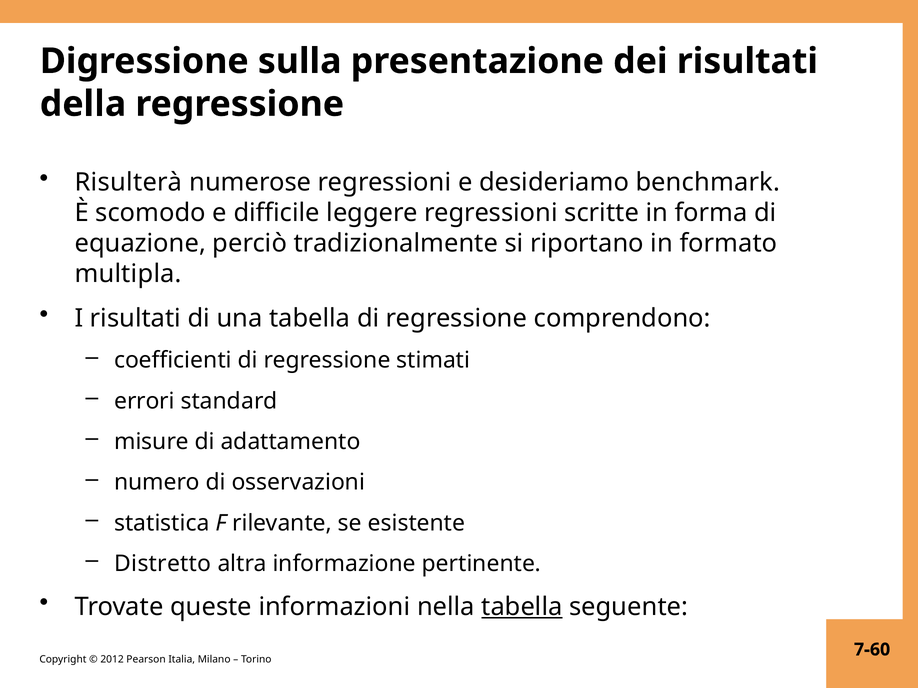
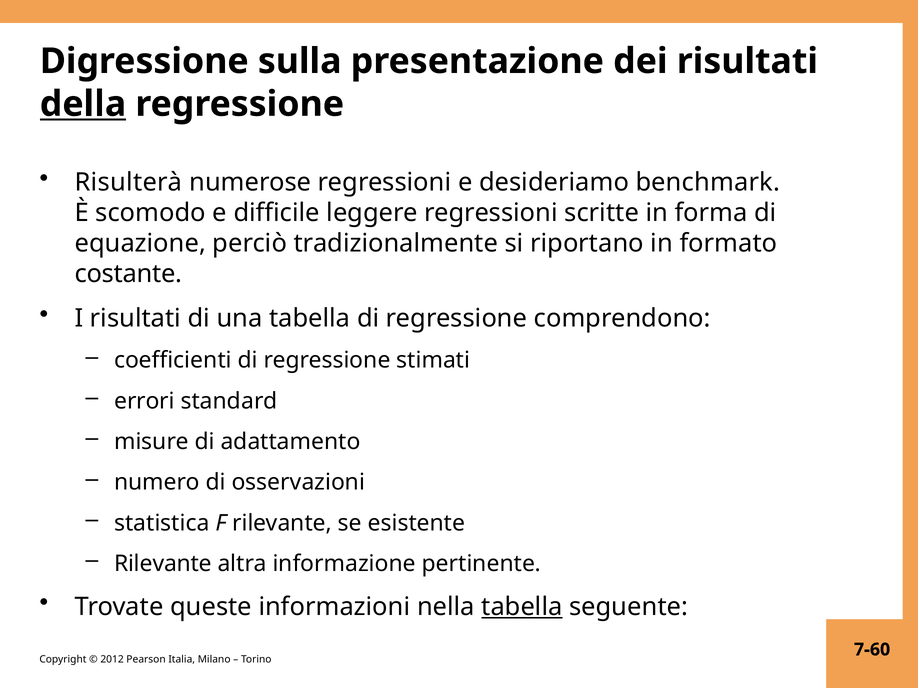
della underline: none -> present
multipla: multipla -> costante
Distretto at (163, 564): Distretto -> Rilevante
